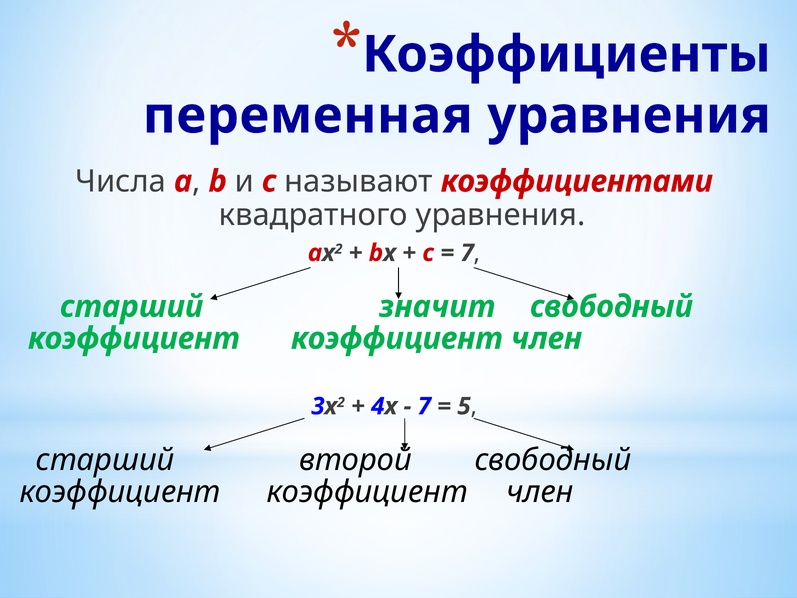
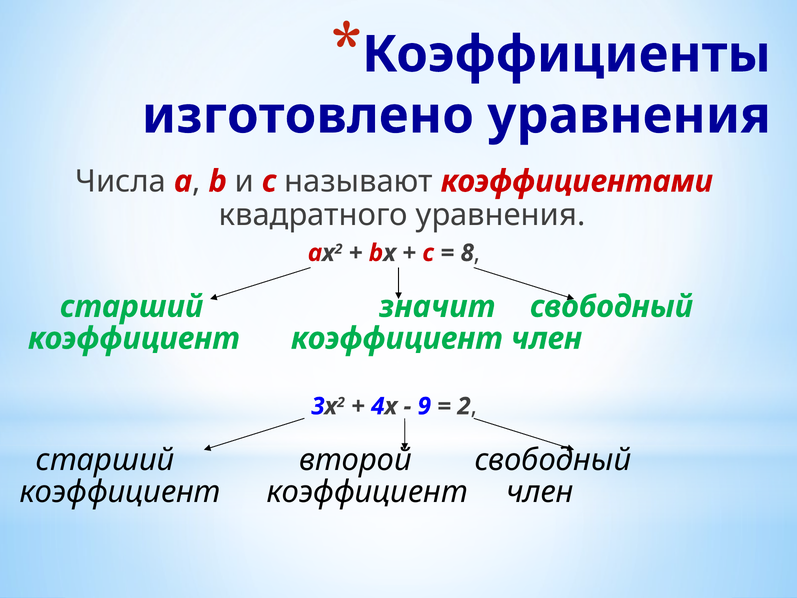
переменная: переменная -> изготовлено
7 at (467, 253): 7 -> 8
7 at (424, 406): 7 -> 9
5 at (464, 406): 5 -> 2
